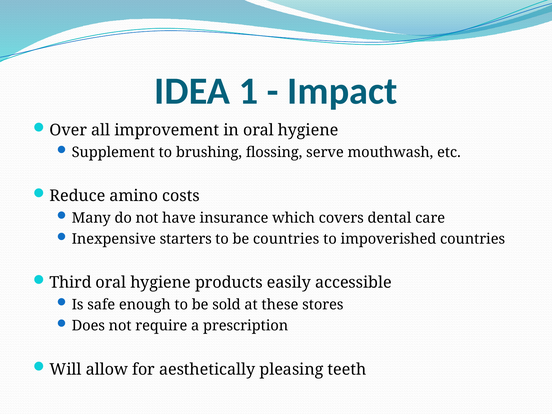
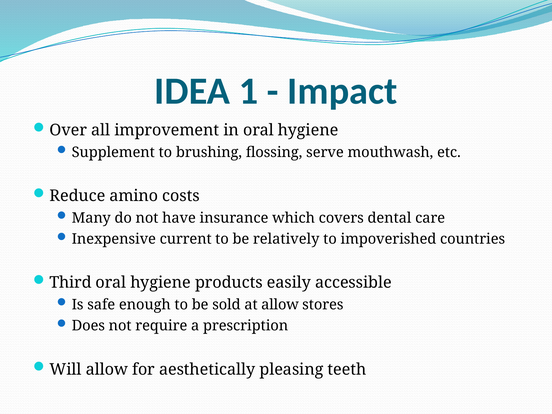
starters: starters -> current
be countries: countries -> relatively
at these: these -> allow
